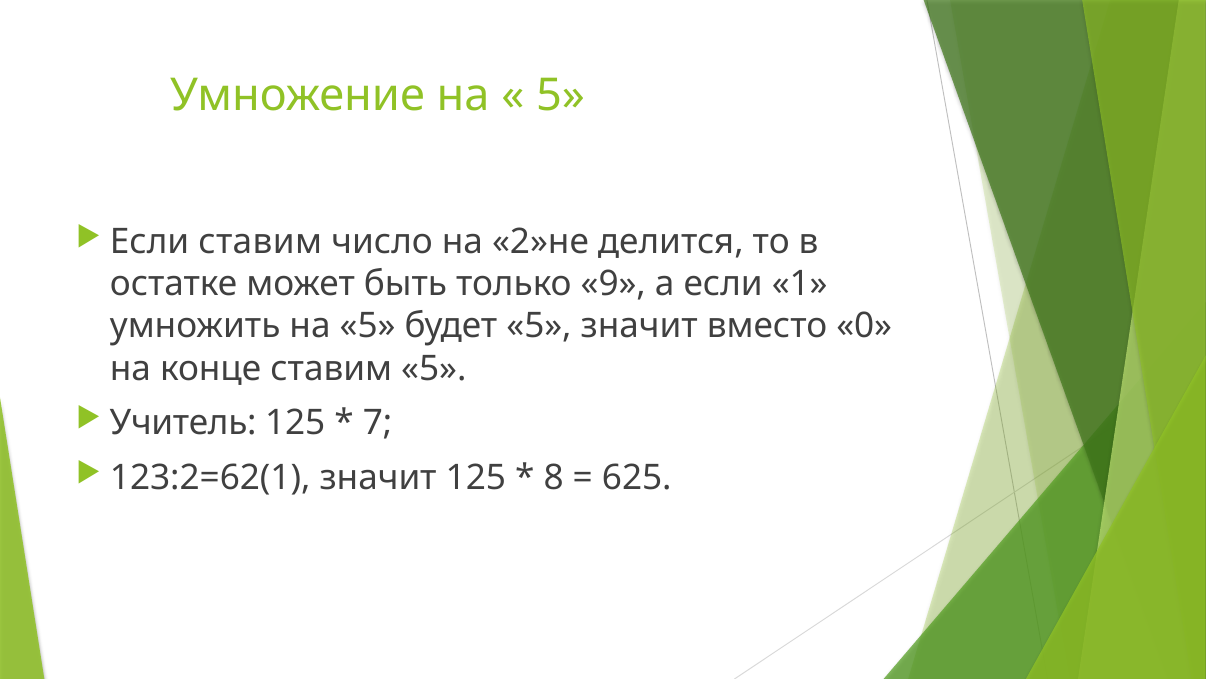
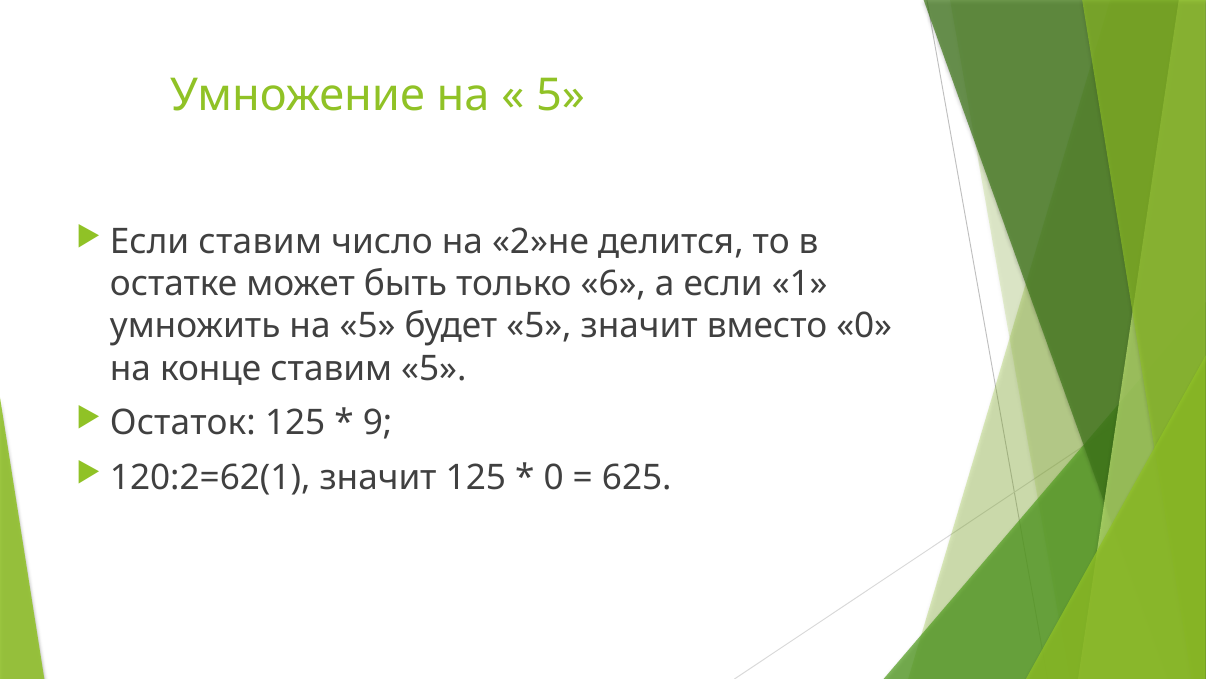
9: 9 -> 6
Учитель: Учитель -> Остаток
7: 7 -> 9
123:2=62(1: 123:2=62(1 -> 120:2=62(1
8 at (554, 478): 8 -> 0
